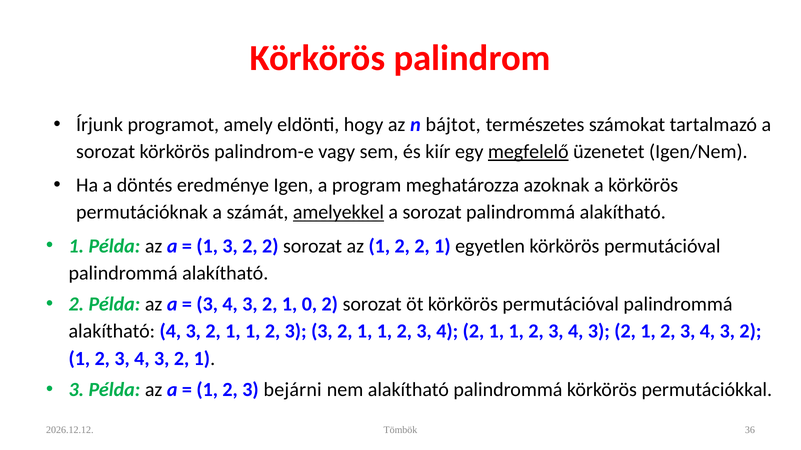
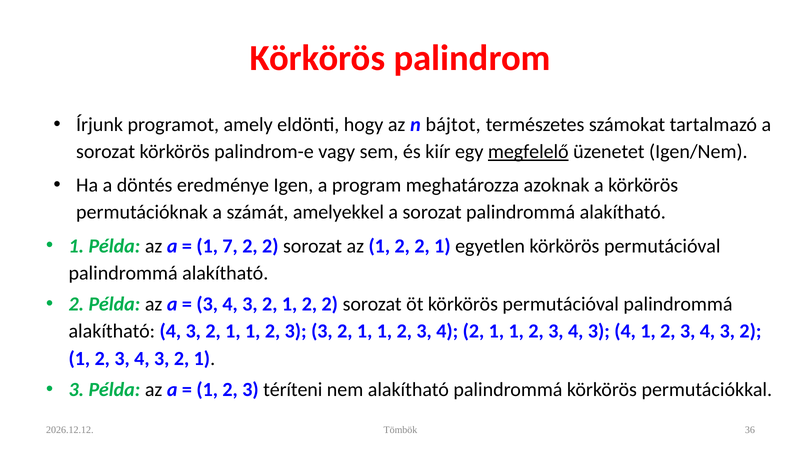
amelyekkel underline: present -> none
1 3: 3 -> 7
0 at (309, 305): 0 -> 2
2 at (625, 332): 2 -> 4
bejárni: bejárni -> téríteni
